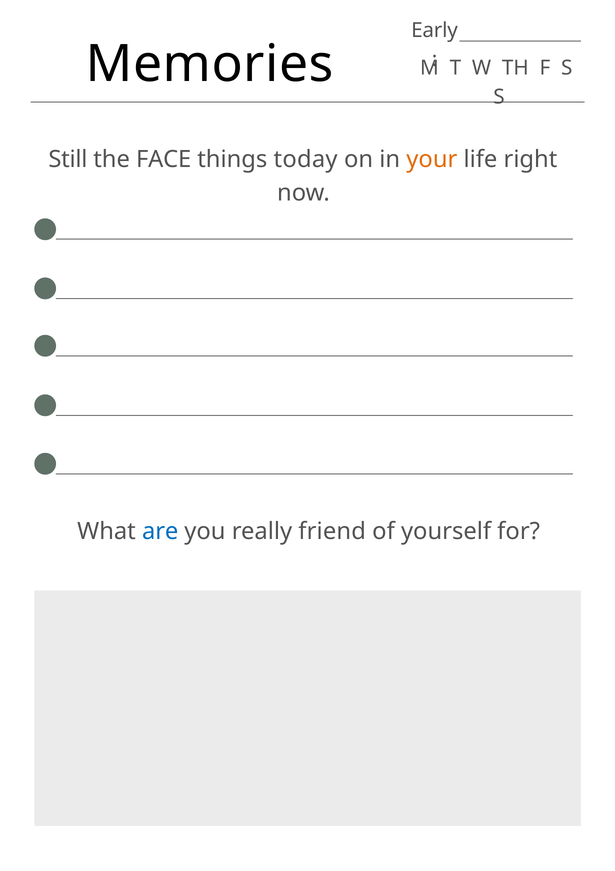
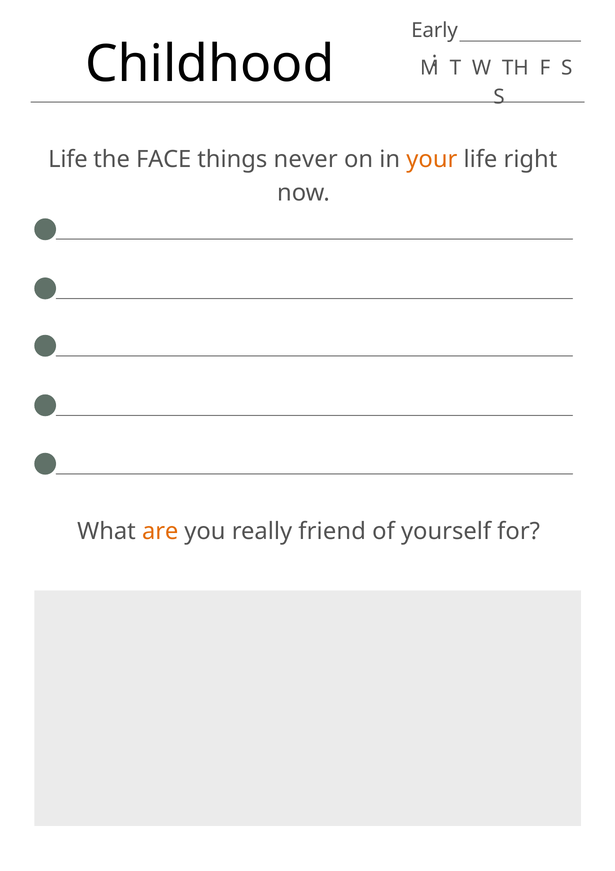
Memories: Memories -> Childhood
Still at (68, 160): Still -> Life
today: today -> never
are colour: blue -> orange
